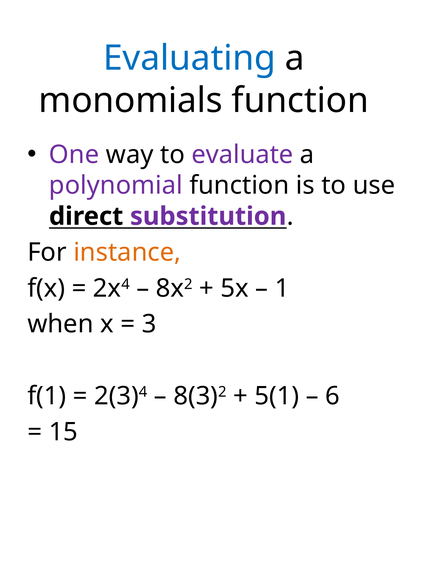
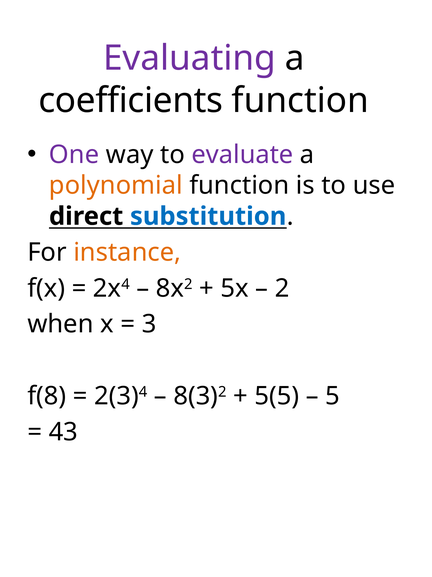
Evaluating colour: blue -> purple
monomials: monomials -> coefficients
polynomial colour: purple -> orange
substitution colour: purple -> blue
1: 1 -> 2
f(1: f(1 -> f(8
5(1: 5(1 -> 5(5
6: 6 -> 5
15: 15 -> 43
